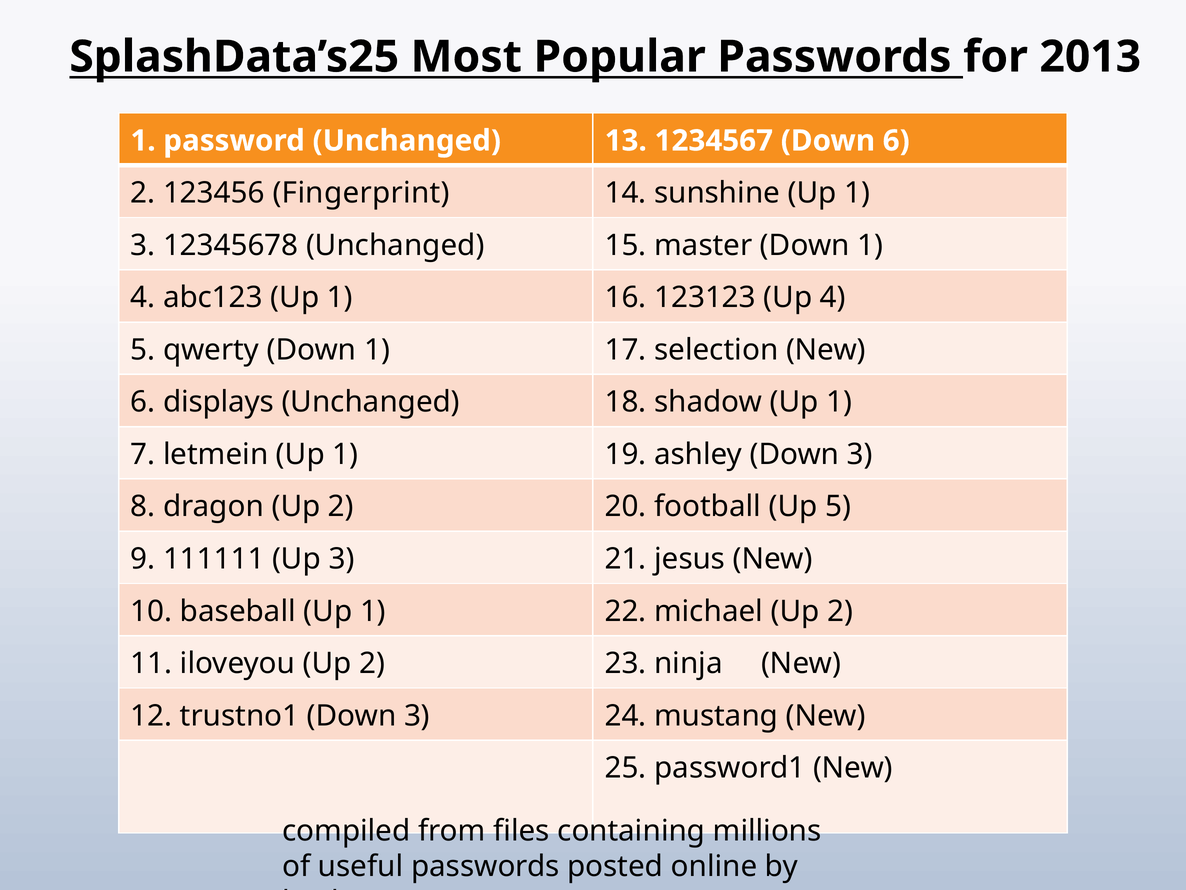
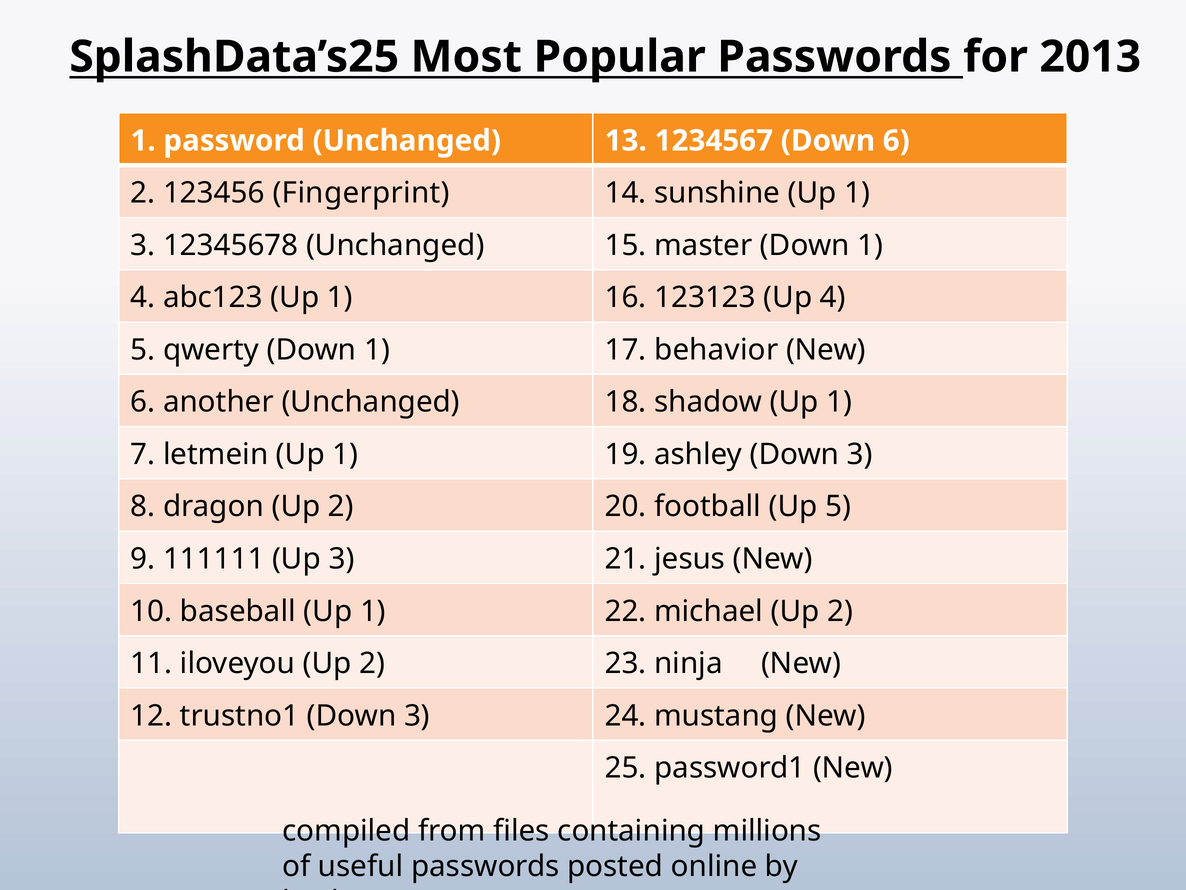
selection: selection -> behavior
displays: displays -> another
